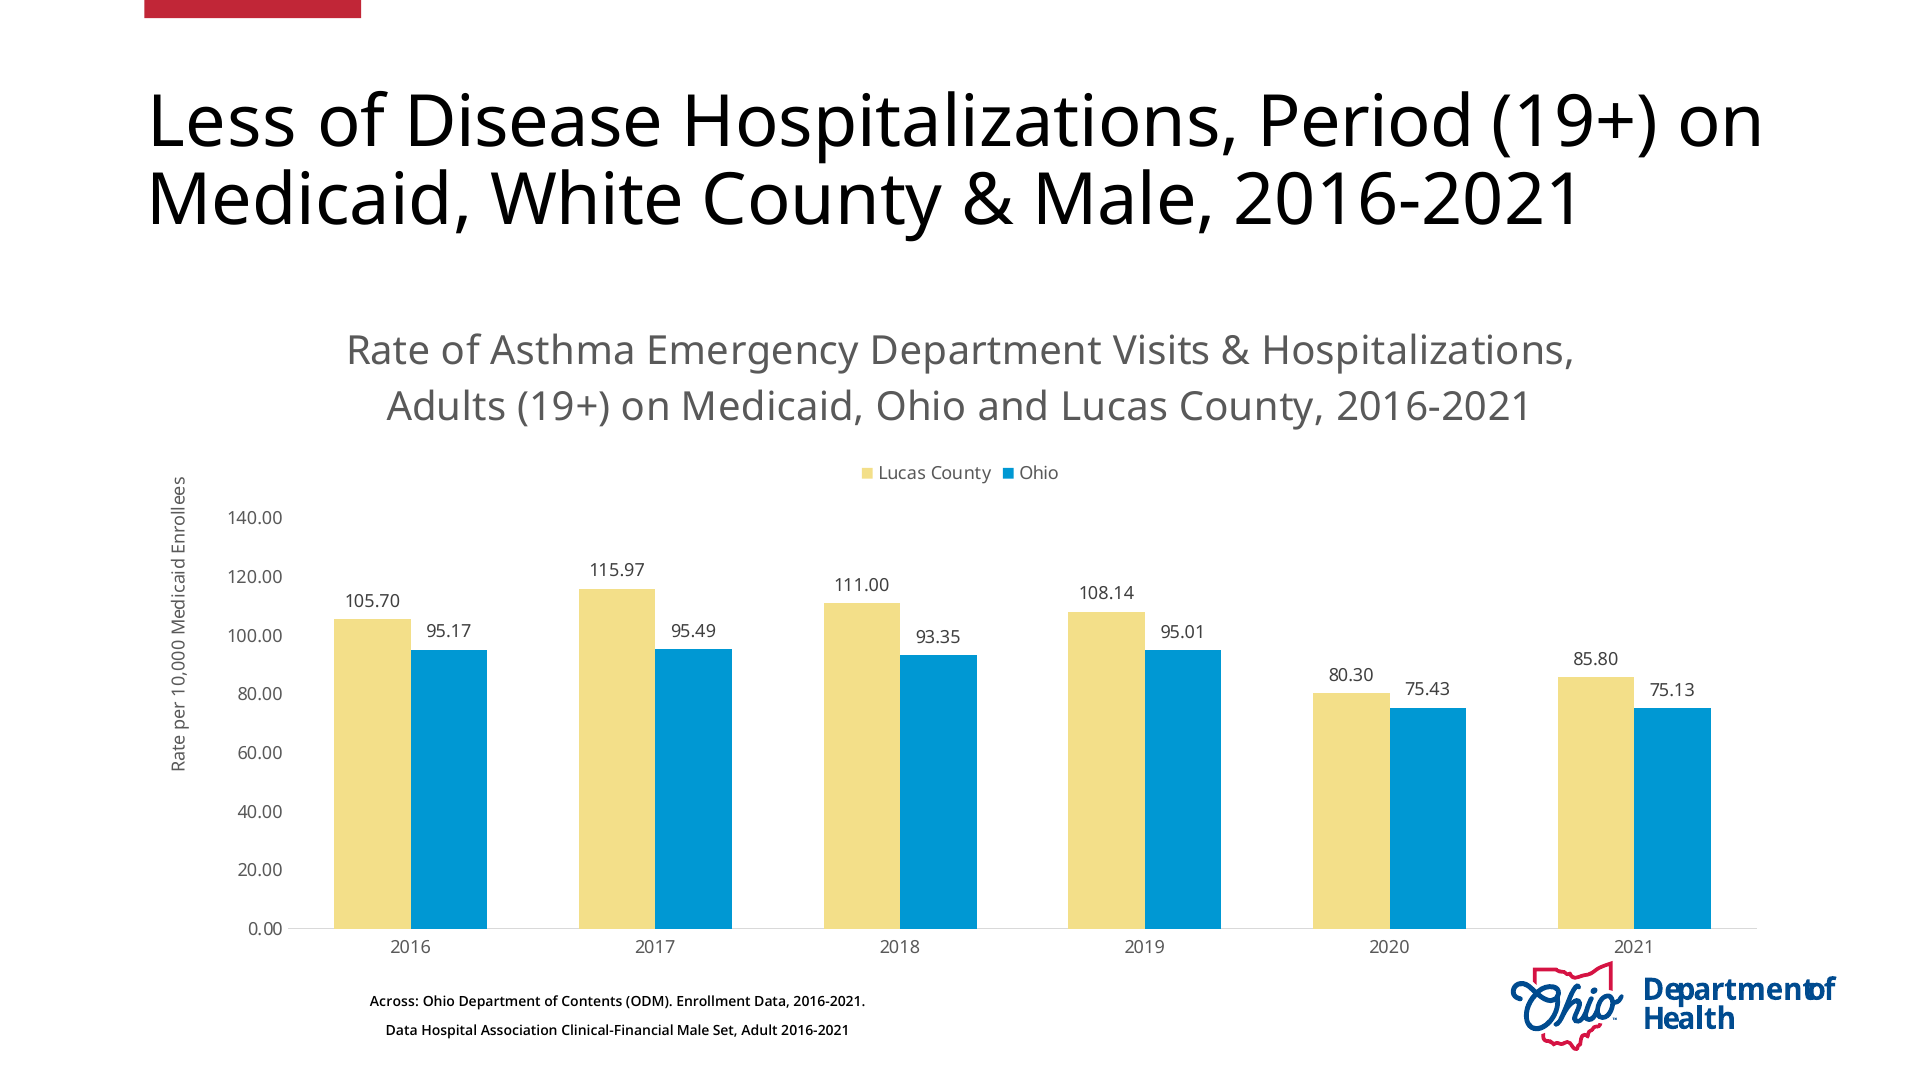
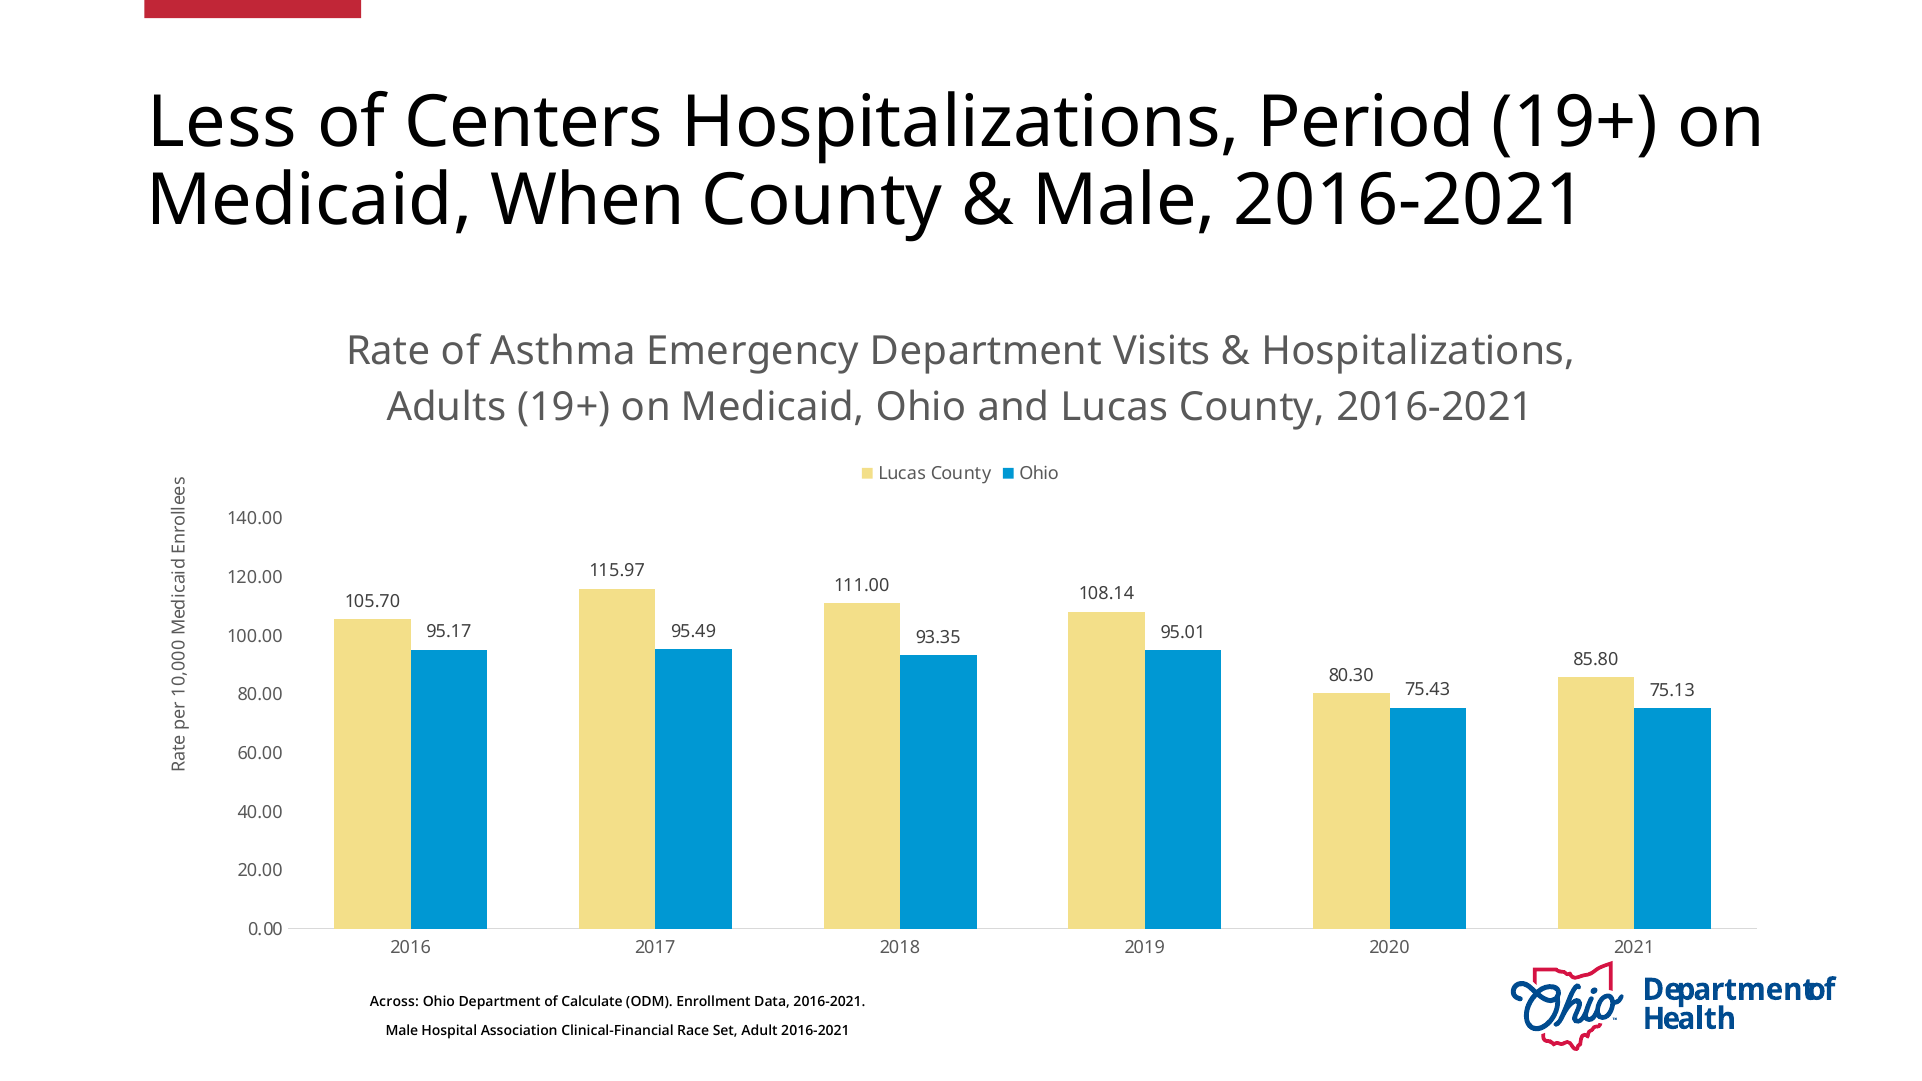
Disease: Disease -> Centers
White: White -> When
Contents: Contents -> Calculate
Data at (402, 1031): Data -> Male
Clinical-Financial Male: Male -> Race
